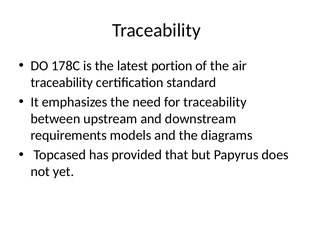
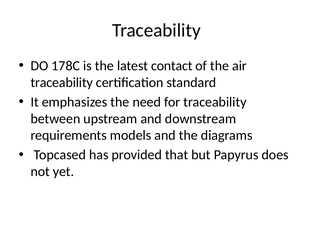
portion: portion -> contact
